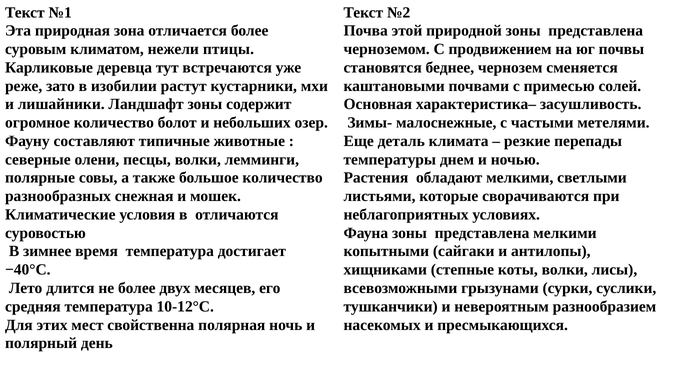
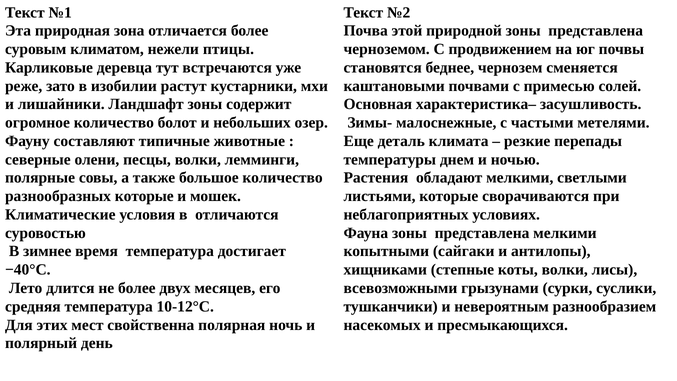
разнообразных снежная: снежная -> которые
